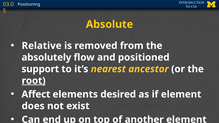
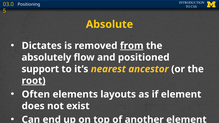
Relative: Relative -> Dictates
from underline: none -> present
Affect: Affect -> Often
desired: desired -> layouts
